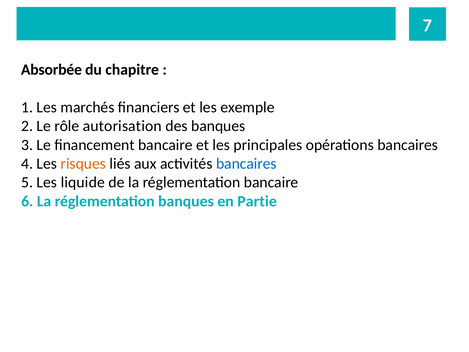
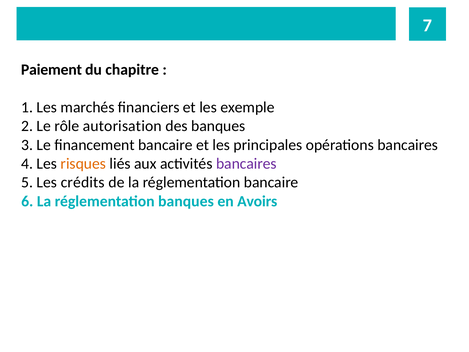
Absorbée: Absorbée -> Paiement
bancaires at (246, 164) colour: blue -> purple
liquide: liquide -> crédits
Partie: Partie -> Avoirs
